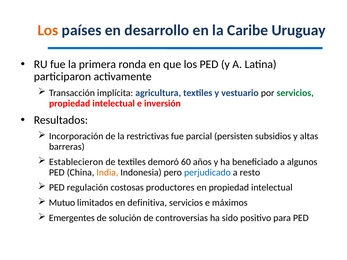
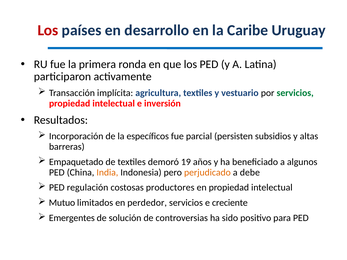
Los at (48, 30) colour: orange -> red
restrictivas: restrictivas -> específicos
Establecieron: Establecieron -> Empaquetado
60: 60 -> 19
perjudicado colour: blue -> orange
resto: resto -> debe
definitiva: definitiva -> perdedor
máximos: máximos -> creciente
